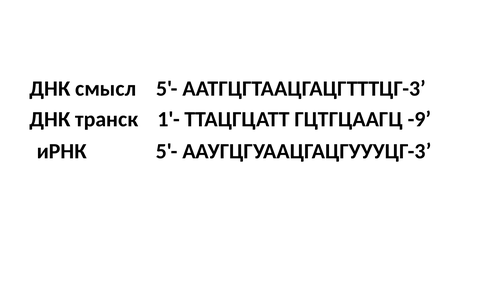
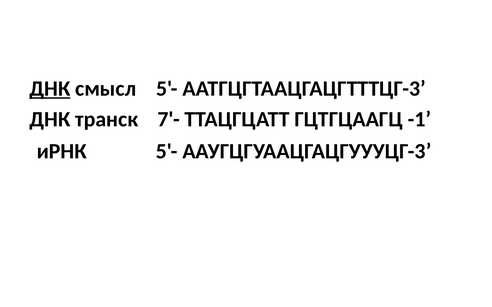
ДНК at (50, 89) underline: none -> present
1'-: 1'- -> 7'-
-9: -9 -> -1
